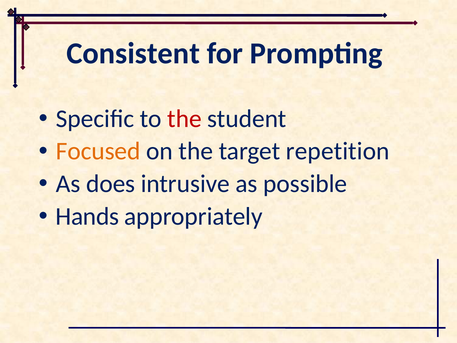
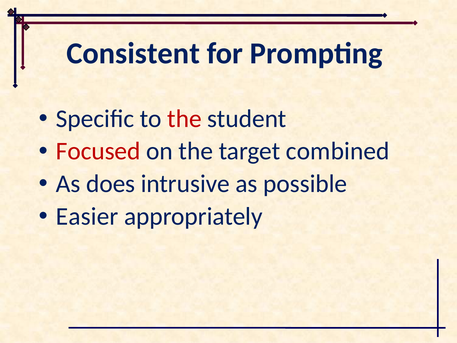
Focused colour: orange -> red
repetition: repetition -> combined
Hands: Hands -> Easier
